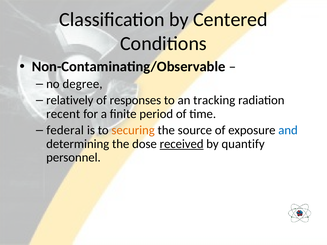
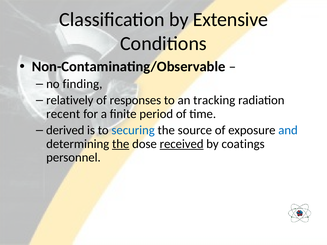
Centered: Centered -> Extensive
degree: degree -> finding
federal: federal -> derived
securing colour: orange -> blue
the at (121, 144) underline: none -> present
quantify: quantify -> coatings
